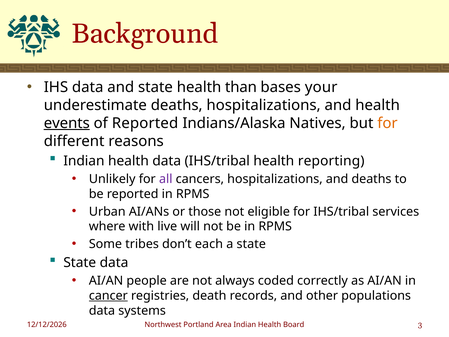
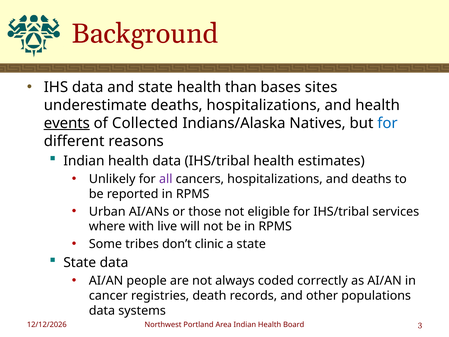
your: your -> sites
of Reported: Reported -> Collected
for at (387, 123) colour: orange -> blue
reporting: reporting -> estimates
each: each -> clinic
cancer underline: present -> none
